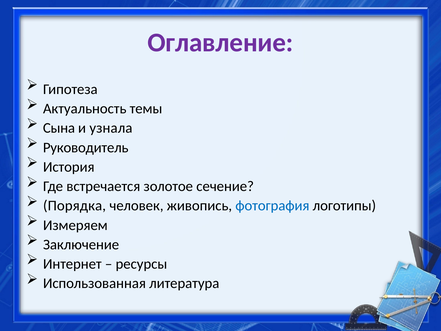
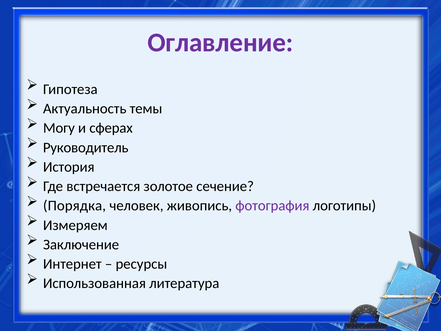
Сына: Сына -> Могу
узнала: узнала -> сферах
фотография colour: blue -> purple
